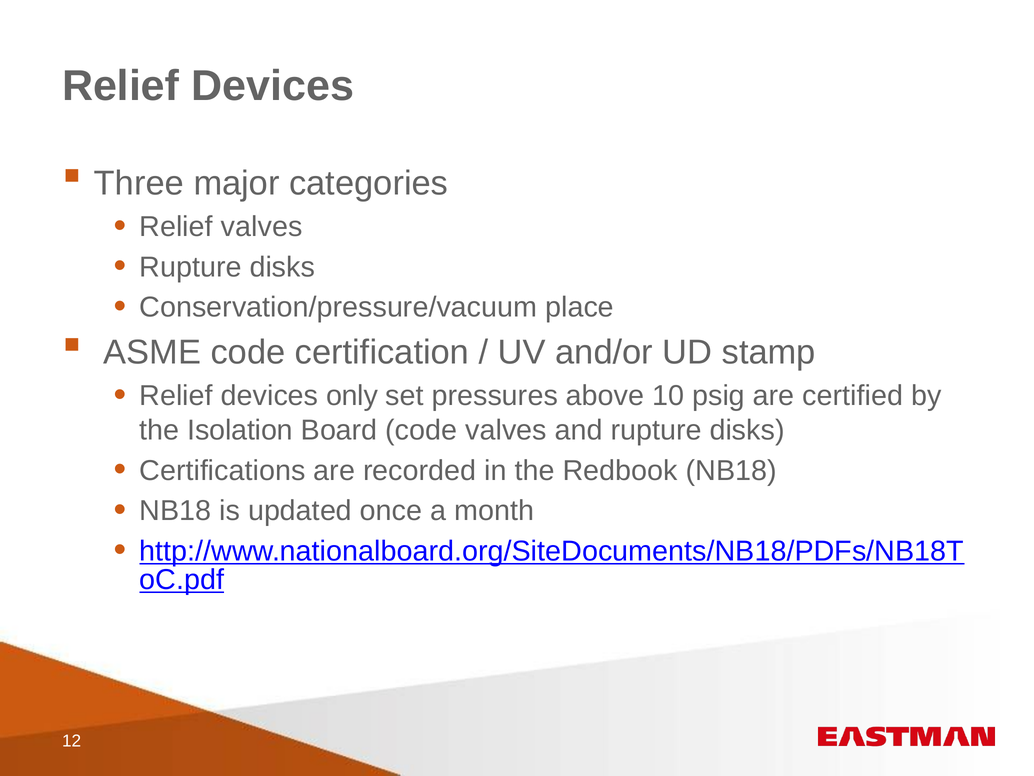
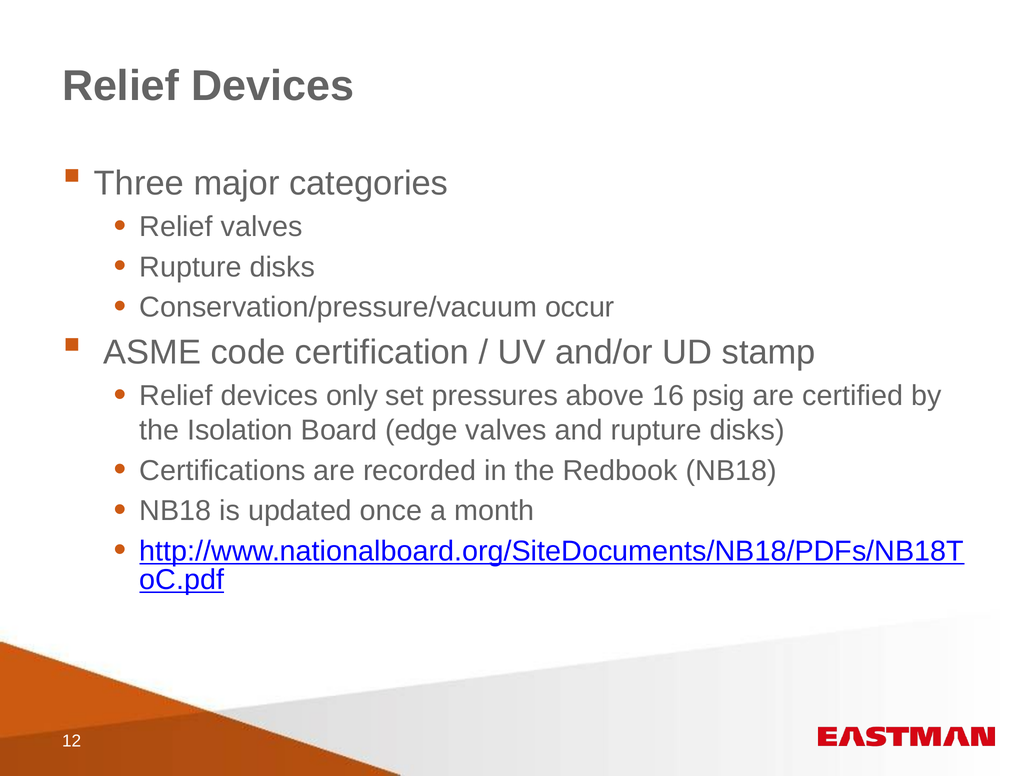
place: place -> occur
10: 10 -> 16
Board code: code -> edge
